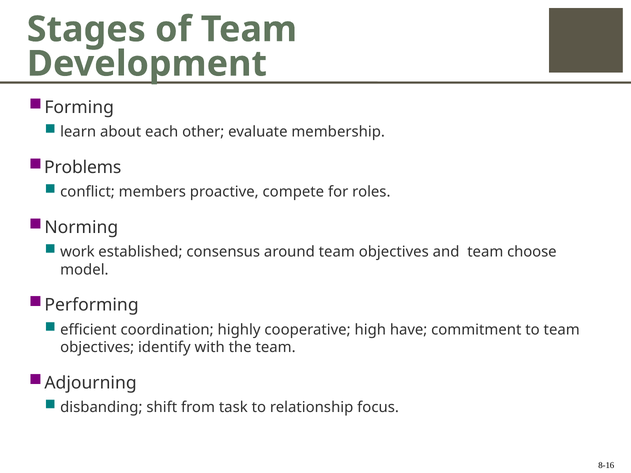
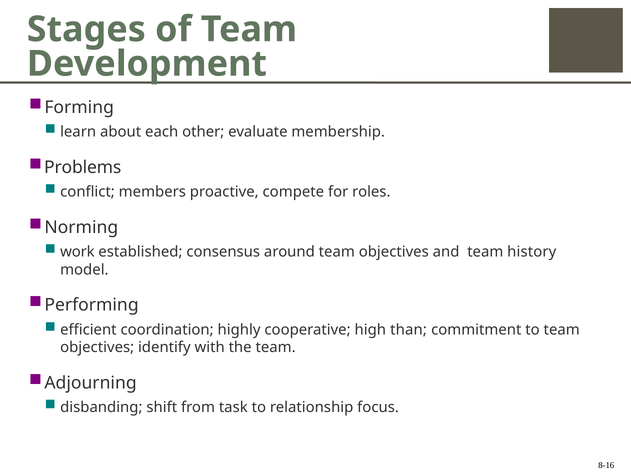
choose: choose -> history
have: have -> than
